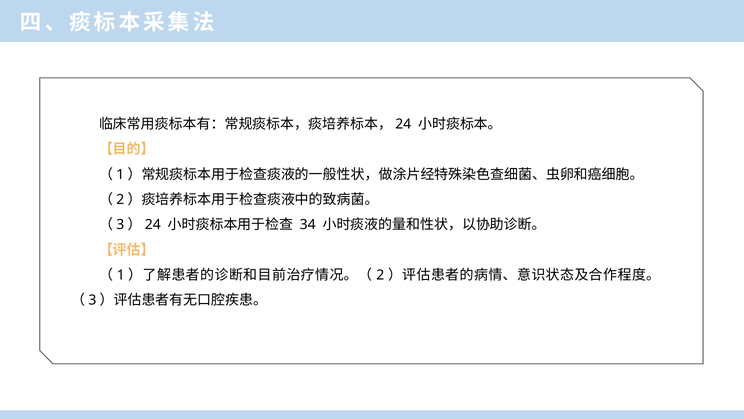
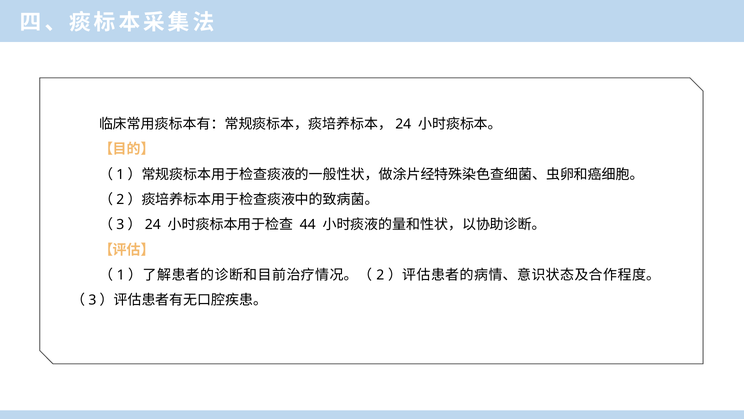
34: 34 -> 44
